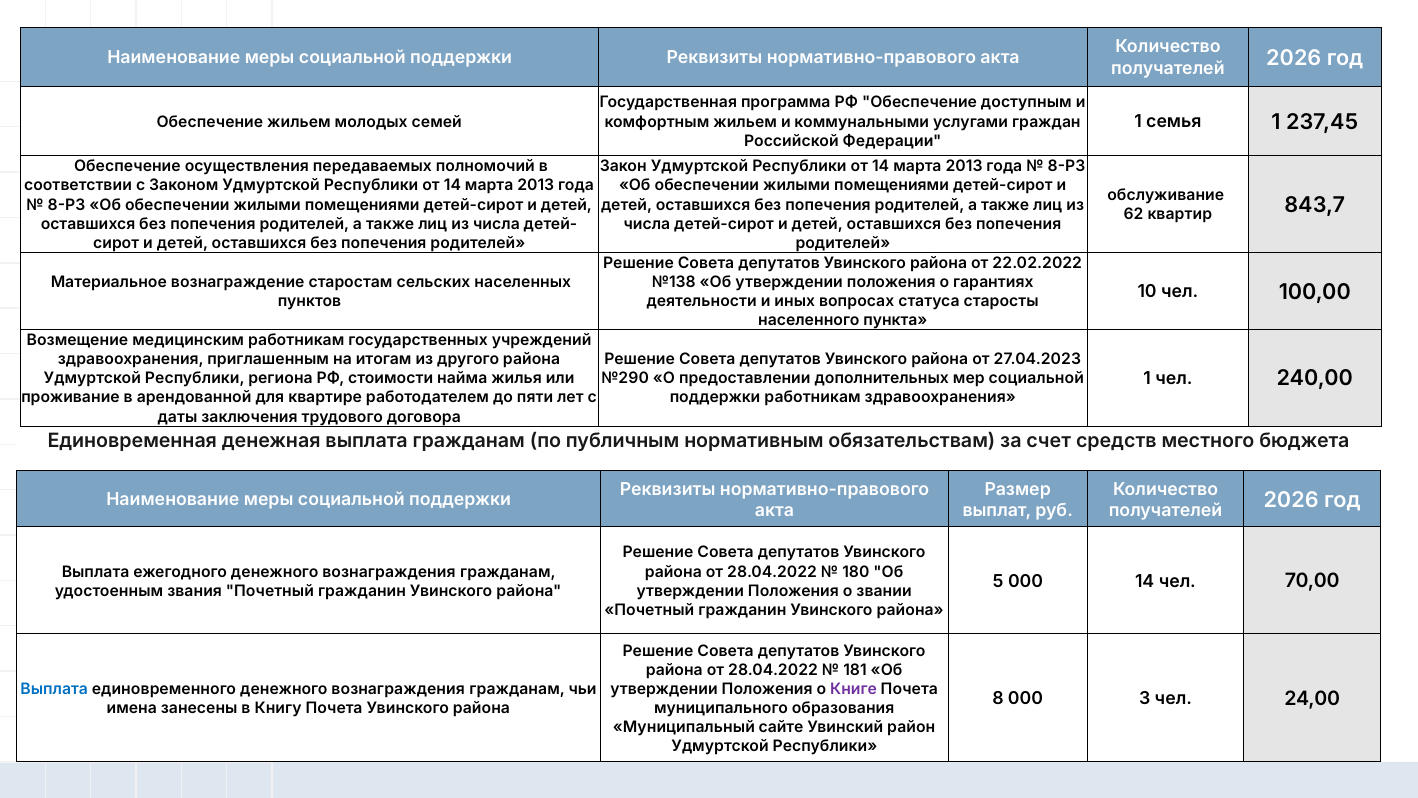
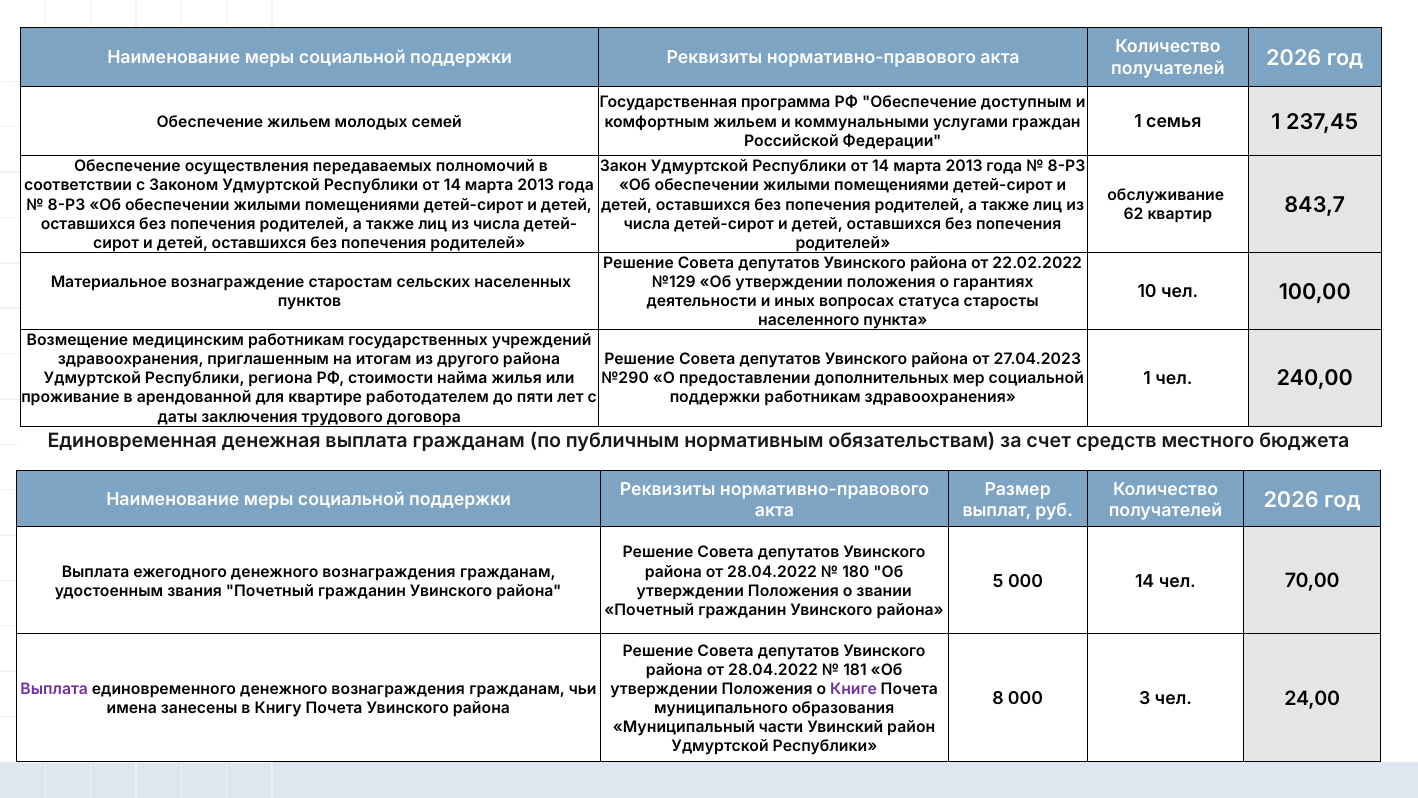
№138: №138 -> №129
Выплата at (54, 689) colour: blue -> purple
сайте: сайте -> части
